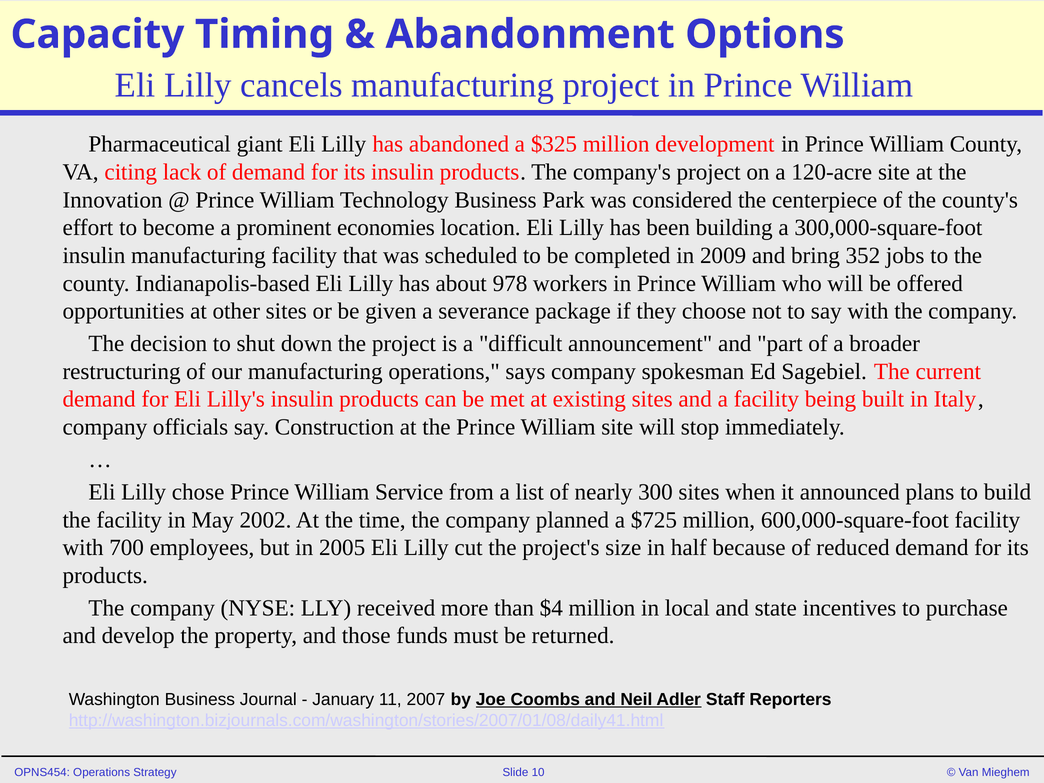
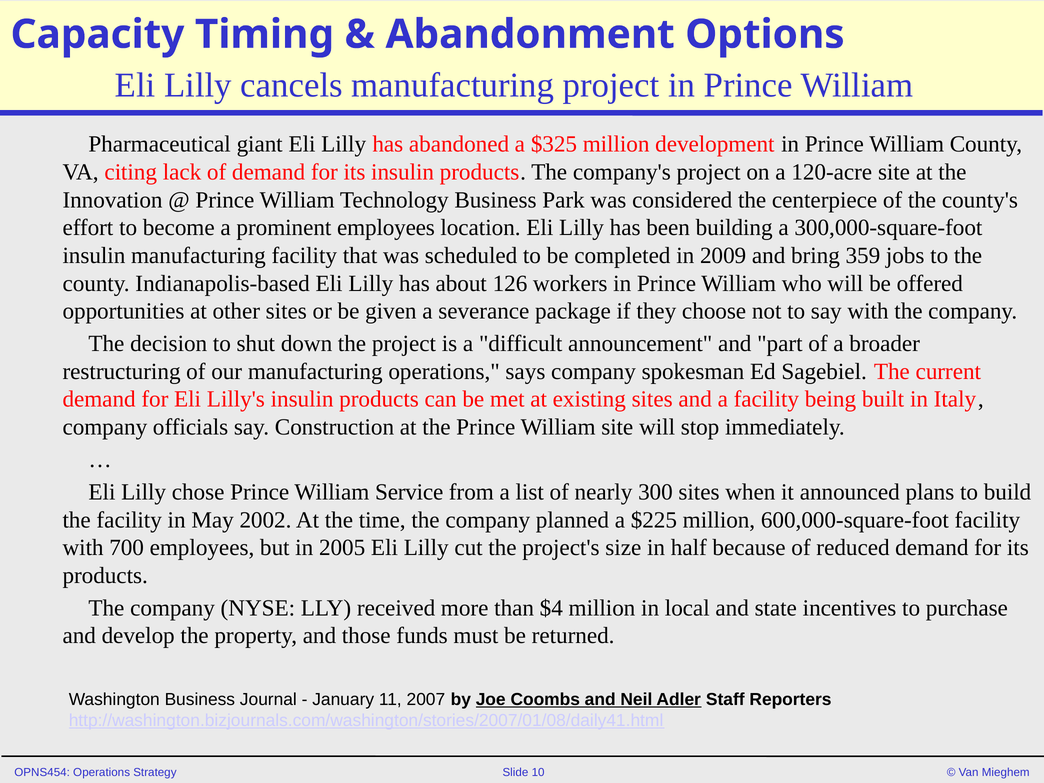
prominent economies: economies -> employees
352: 352 -> 359
978: 978 -> 126
$725: $725 -> $225
